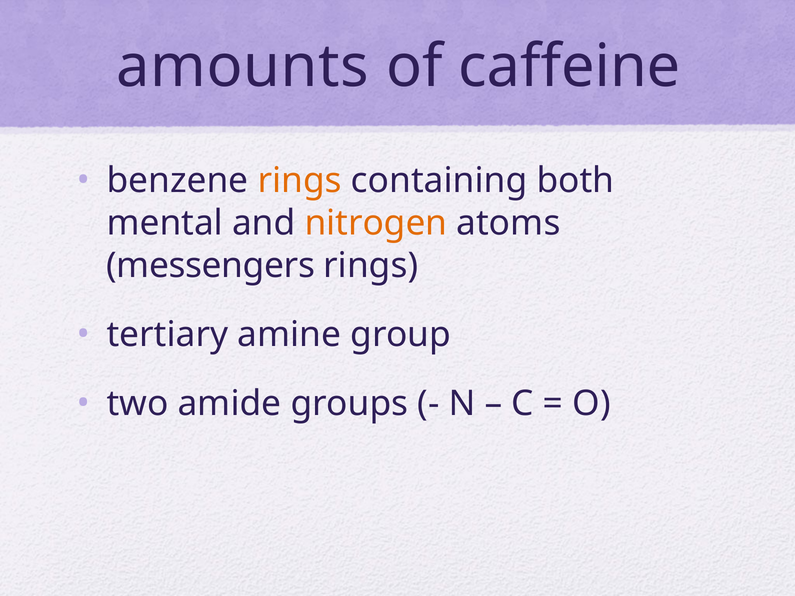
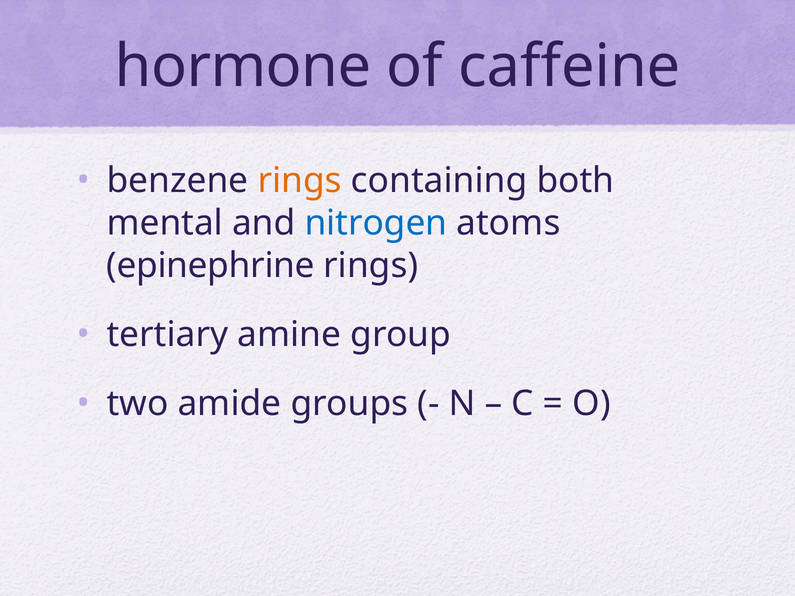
amounts: amounts -> hormone
nitrogen colour: orange -> blue
messengers: messengers -> epinephrine
